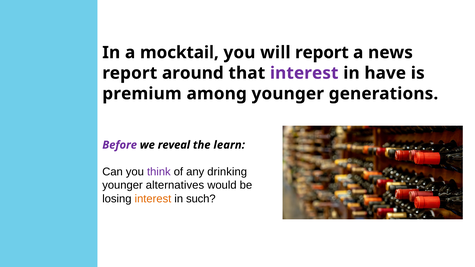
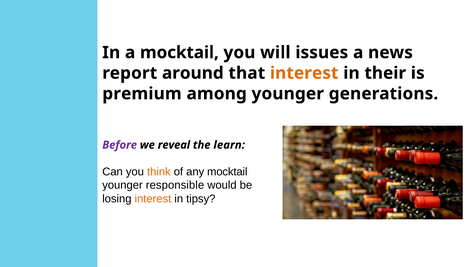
will report: report -> issues
interest at (304, 73) colour: purple -> orange
have: have -> their
think colour: purple -> orange
any drinking: drinking -> mocktail
alternatives: alternatives -> responsible
such: such -> tipsy
